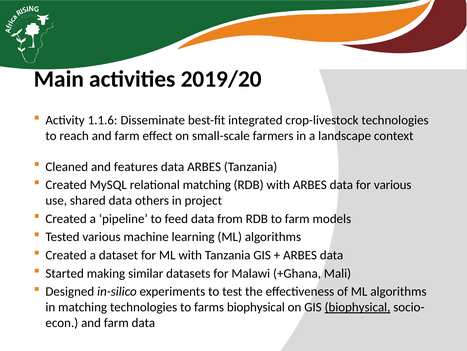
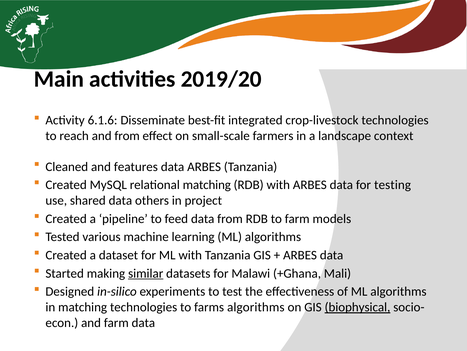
1.1.6: 1.1.6 -> 6.1.6
reach and farm: farm -> from
for various: various -> testing
similar underline: none -> present
farms biophysical: biophysical -> algorithms
